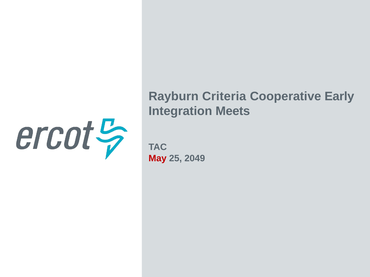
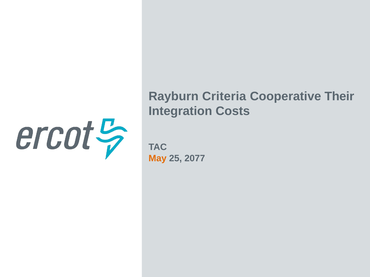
Early: Early -> Their
Meets: Meets -> Costs
May colour: red -> orange
2049: 2049 -> 2077
